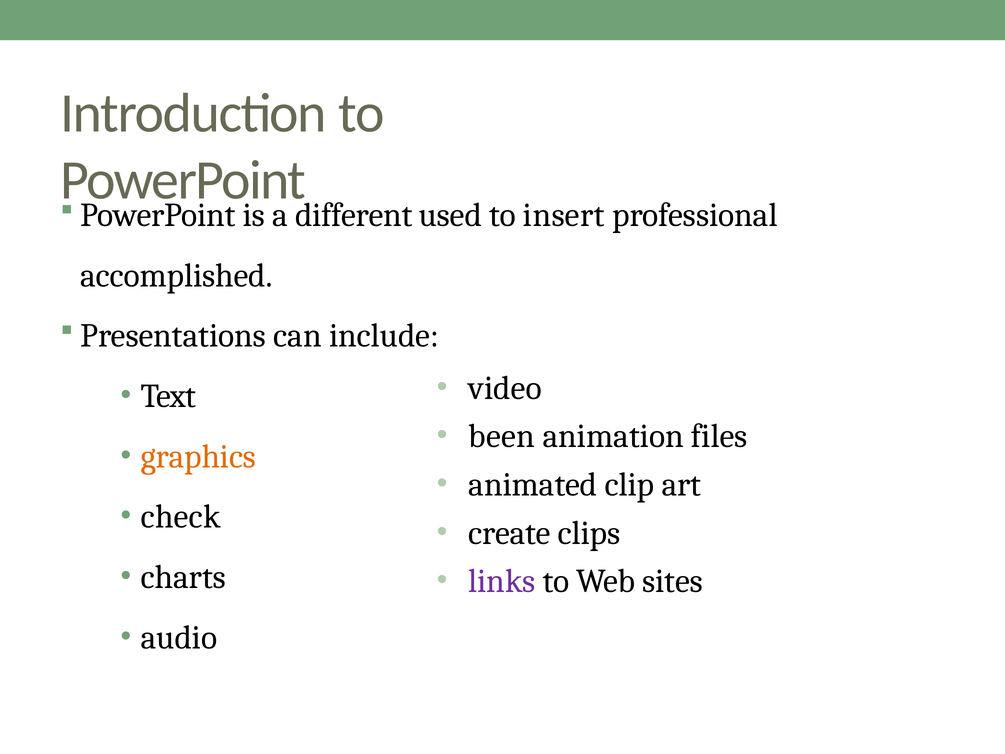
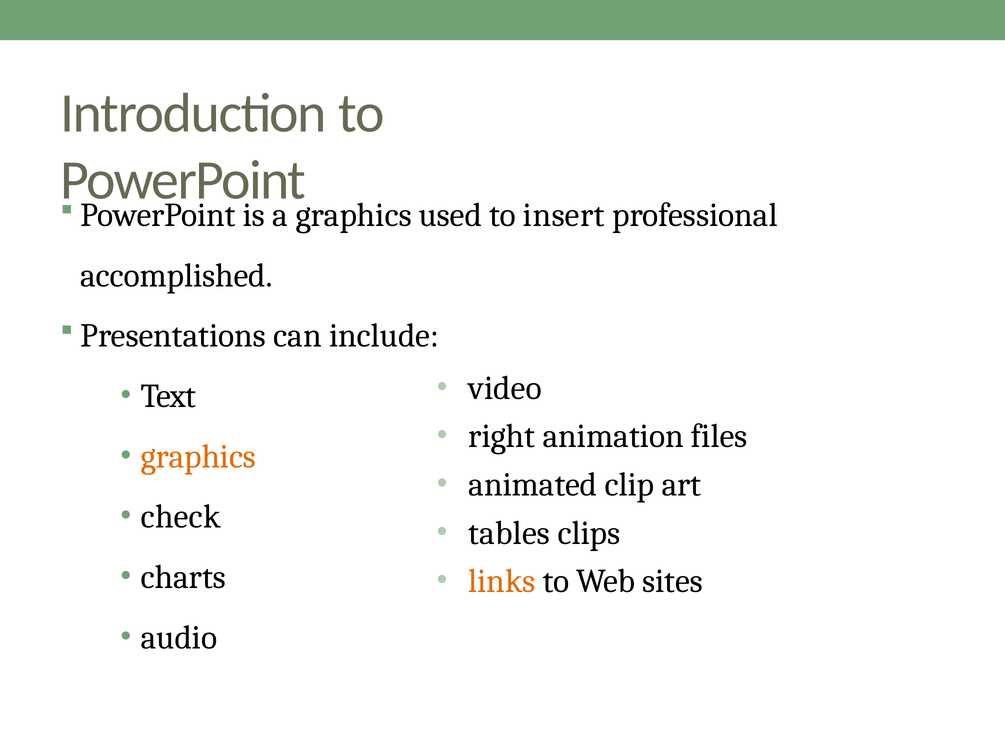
different at (354, 215): different -> graphics
been: been -> right
create: create -> tables
links colour: purple -> orange
